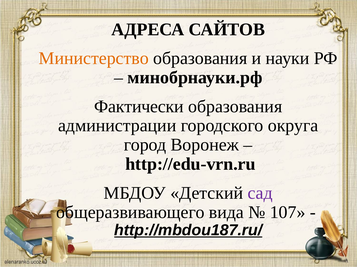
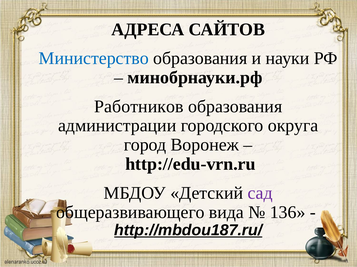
Министерство colour: orange -> blue
Фактически: Фактически -> Работников
107: 107 -> 136
